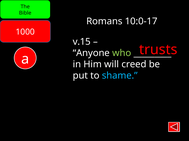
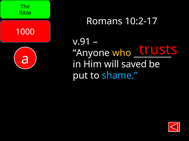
10:0-17: 10:0-17 -> 10:2-17
v.15: v.15 -> v.91
who colour: light green -> yellow
creed: creed -> saved
